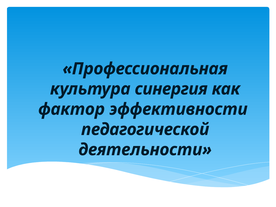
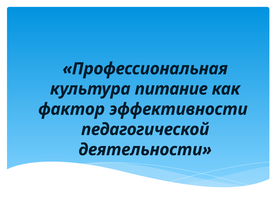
синергия: синергия -> питание
